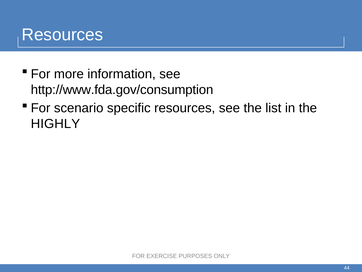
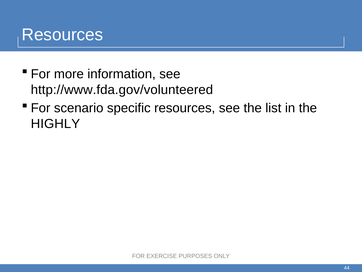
http://www.fda.gov/consumption: http://www.fda.gov/consumption -> http://www.fda.gov/volunteered
